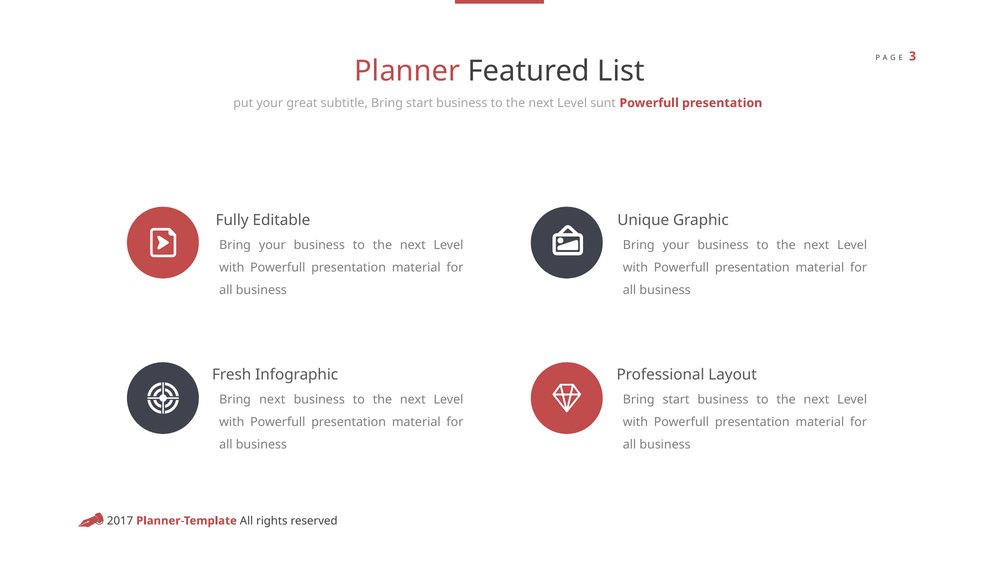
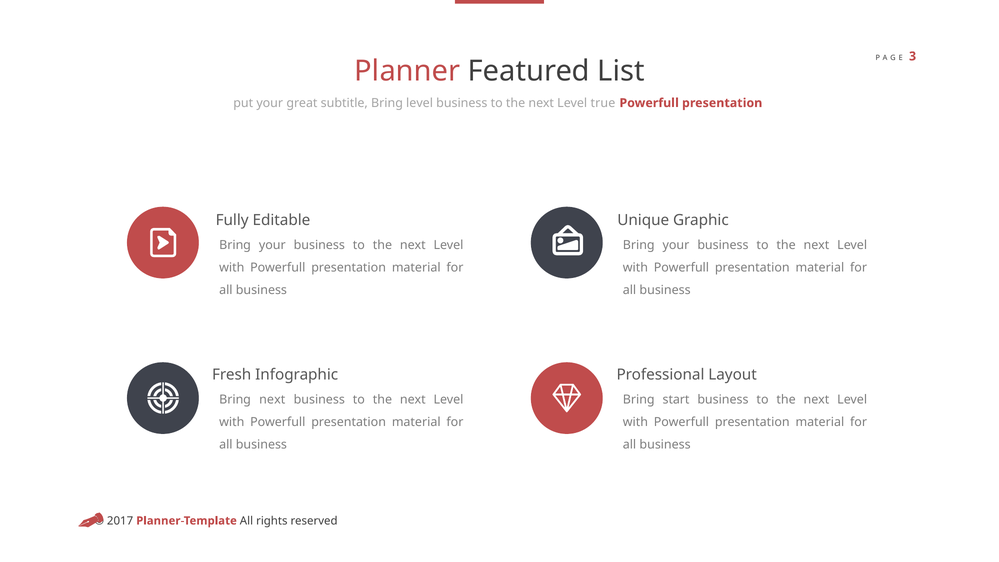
subtitle Bring start: start -> level
sunt: sunt -> true
